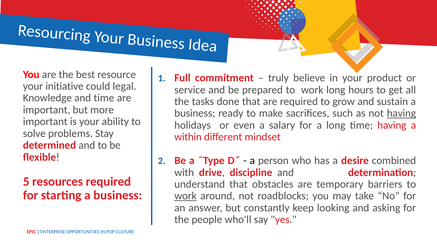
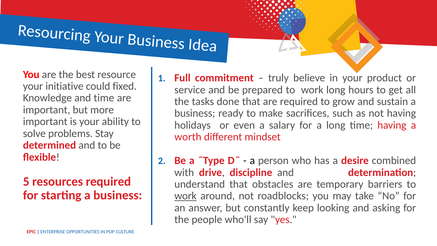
legal: legal -> fixed
having at (401, 113) underline: present -> none
within: within -> worth
